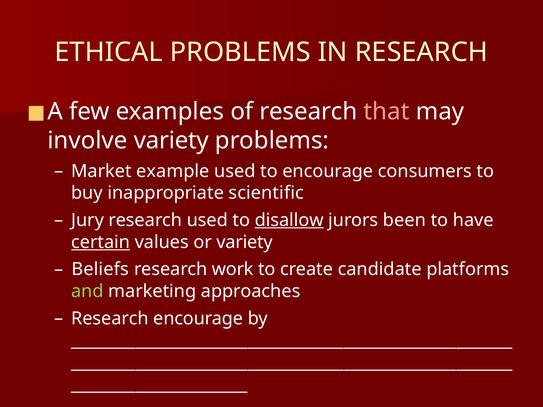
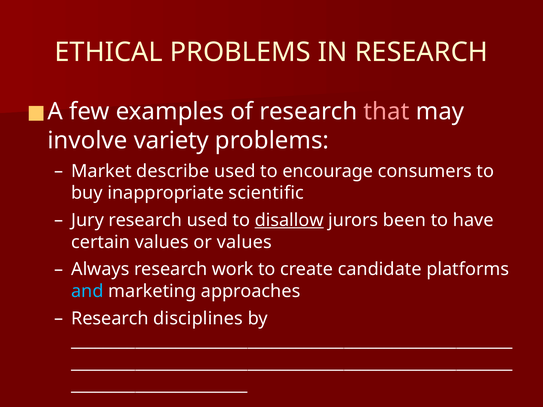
example: example -> describe
certain underline: present -> none
or variety: variety -> values
Beliefs: Beliefs -> Always
and colour: light green -> light blue
Research encourage: encourage -> disciplines
